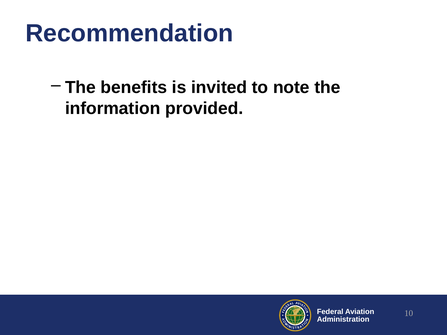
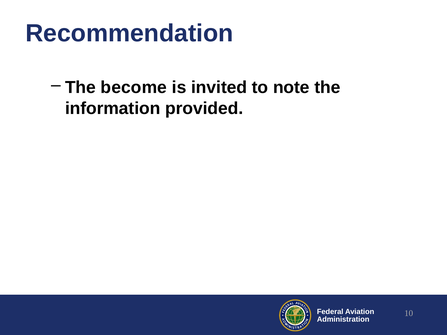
benefits: benefits -> become
